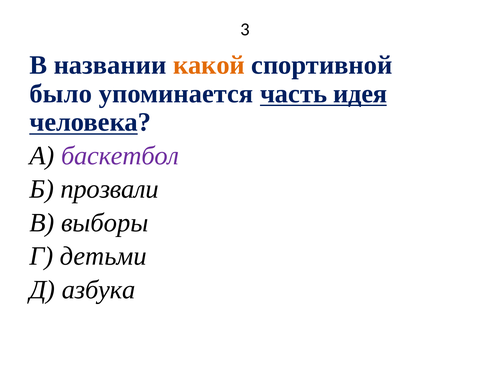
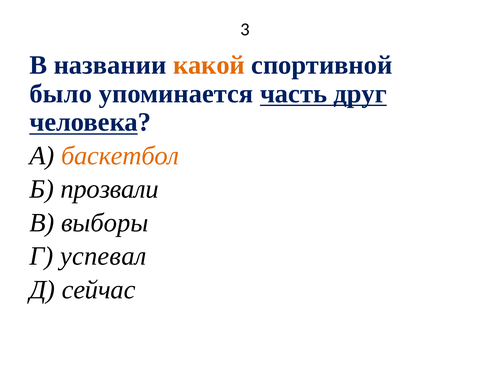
идея: идея -> друг
баскетбол colour: purple -> orange
детьми: детьми -> успевал
азбука: азбука -> сейчас
